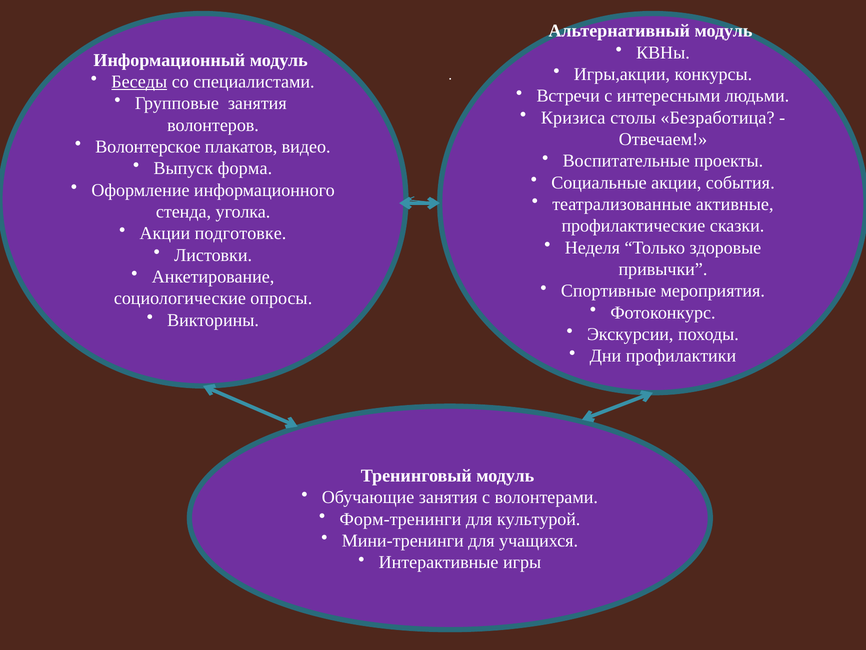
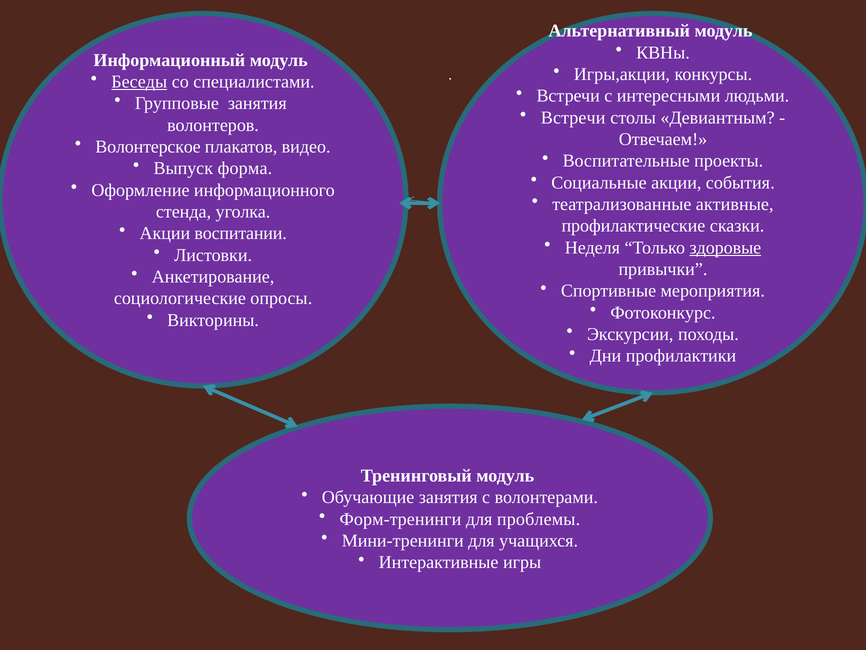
Кризиса at (573, 118): Кризиса -> Встречи
Безработица: Безработица -> Девиантным
подготовке: подготовке -> воспитании
здоровые underline: none -> present
культурой: культурой -> проблемы
